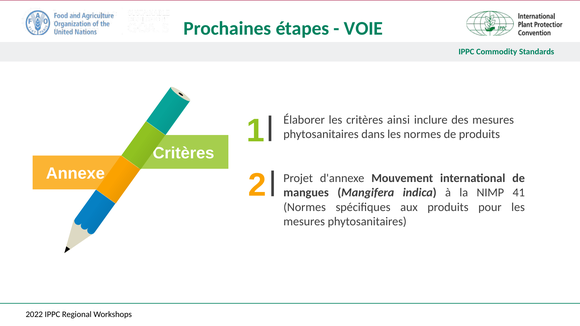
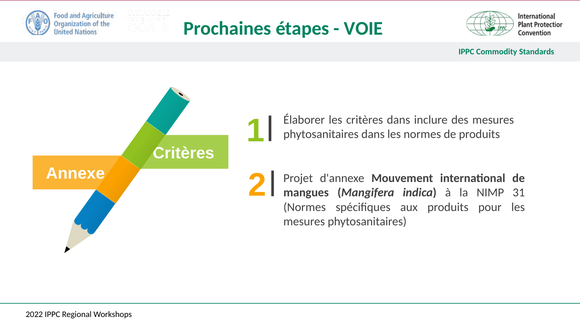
critères ainsi: ainsi -> dans
41: 41 -> 31
